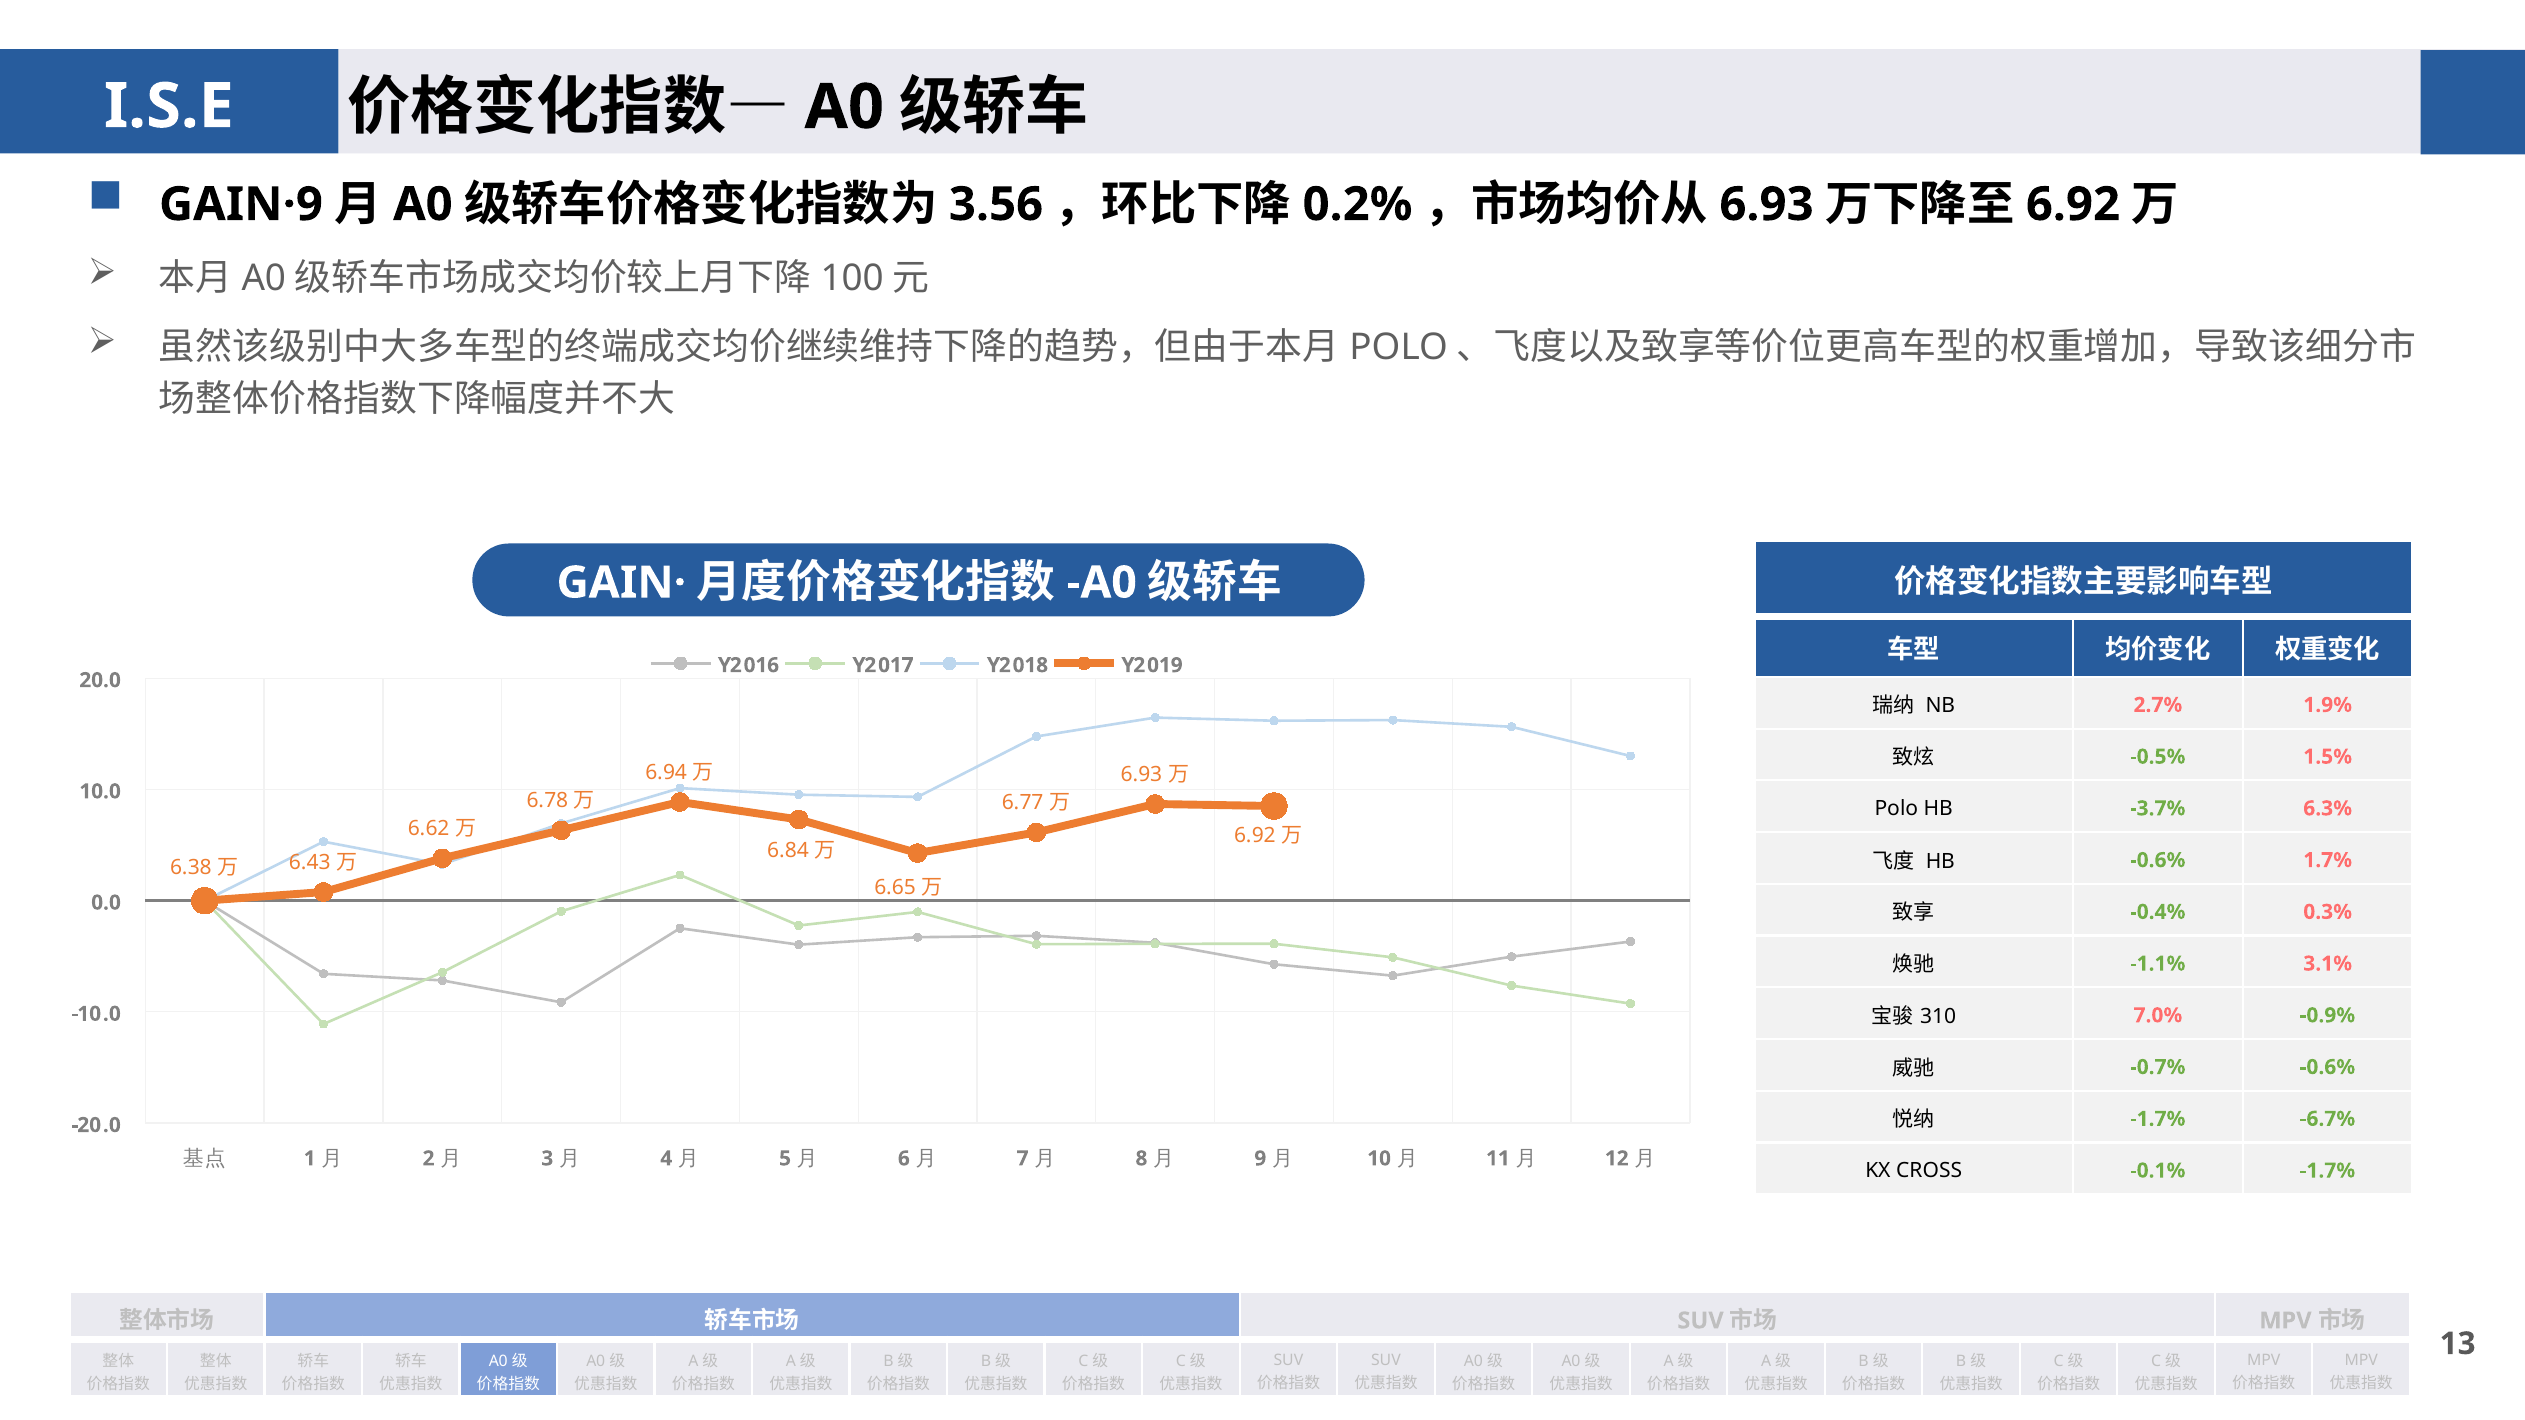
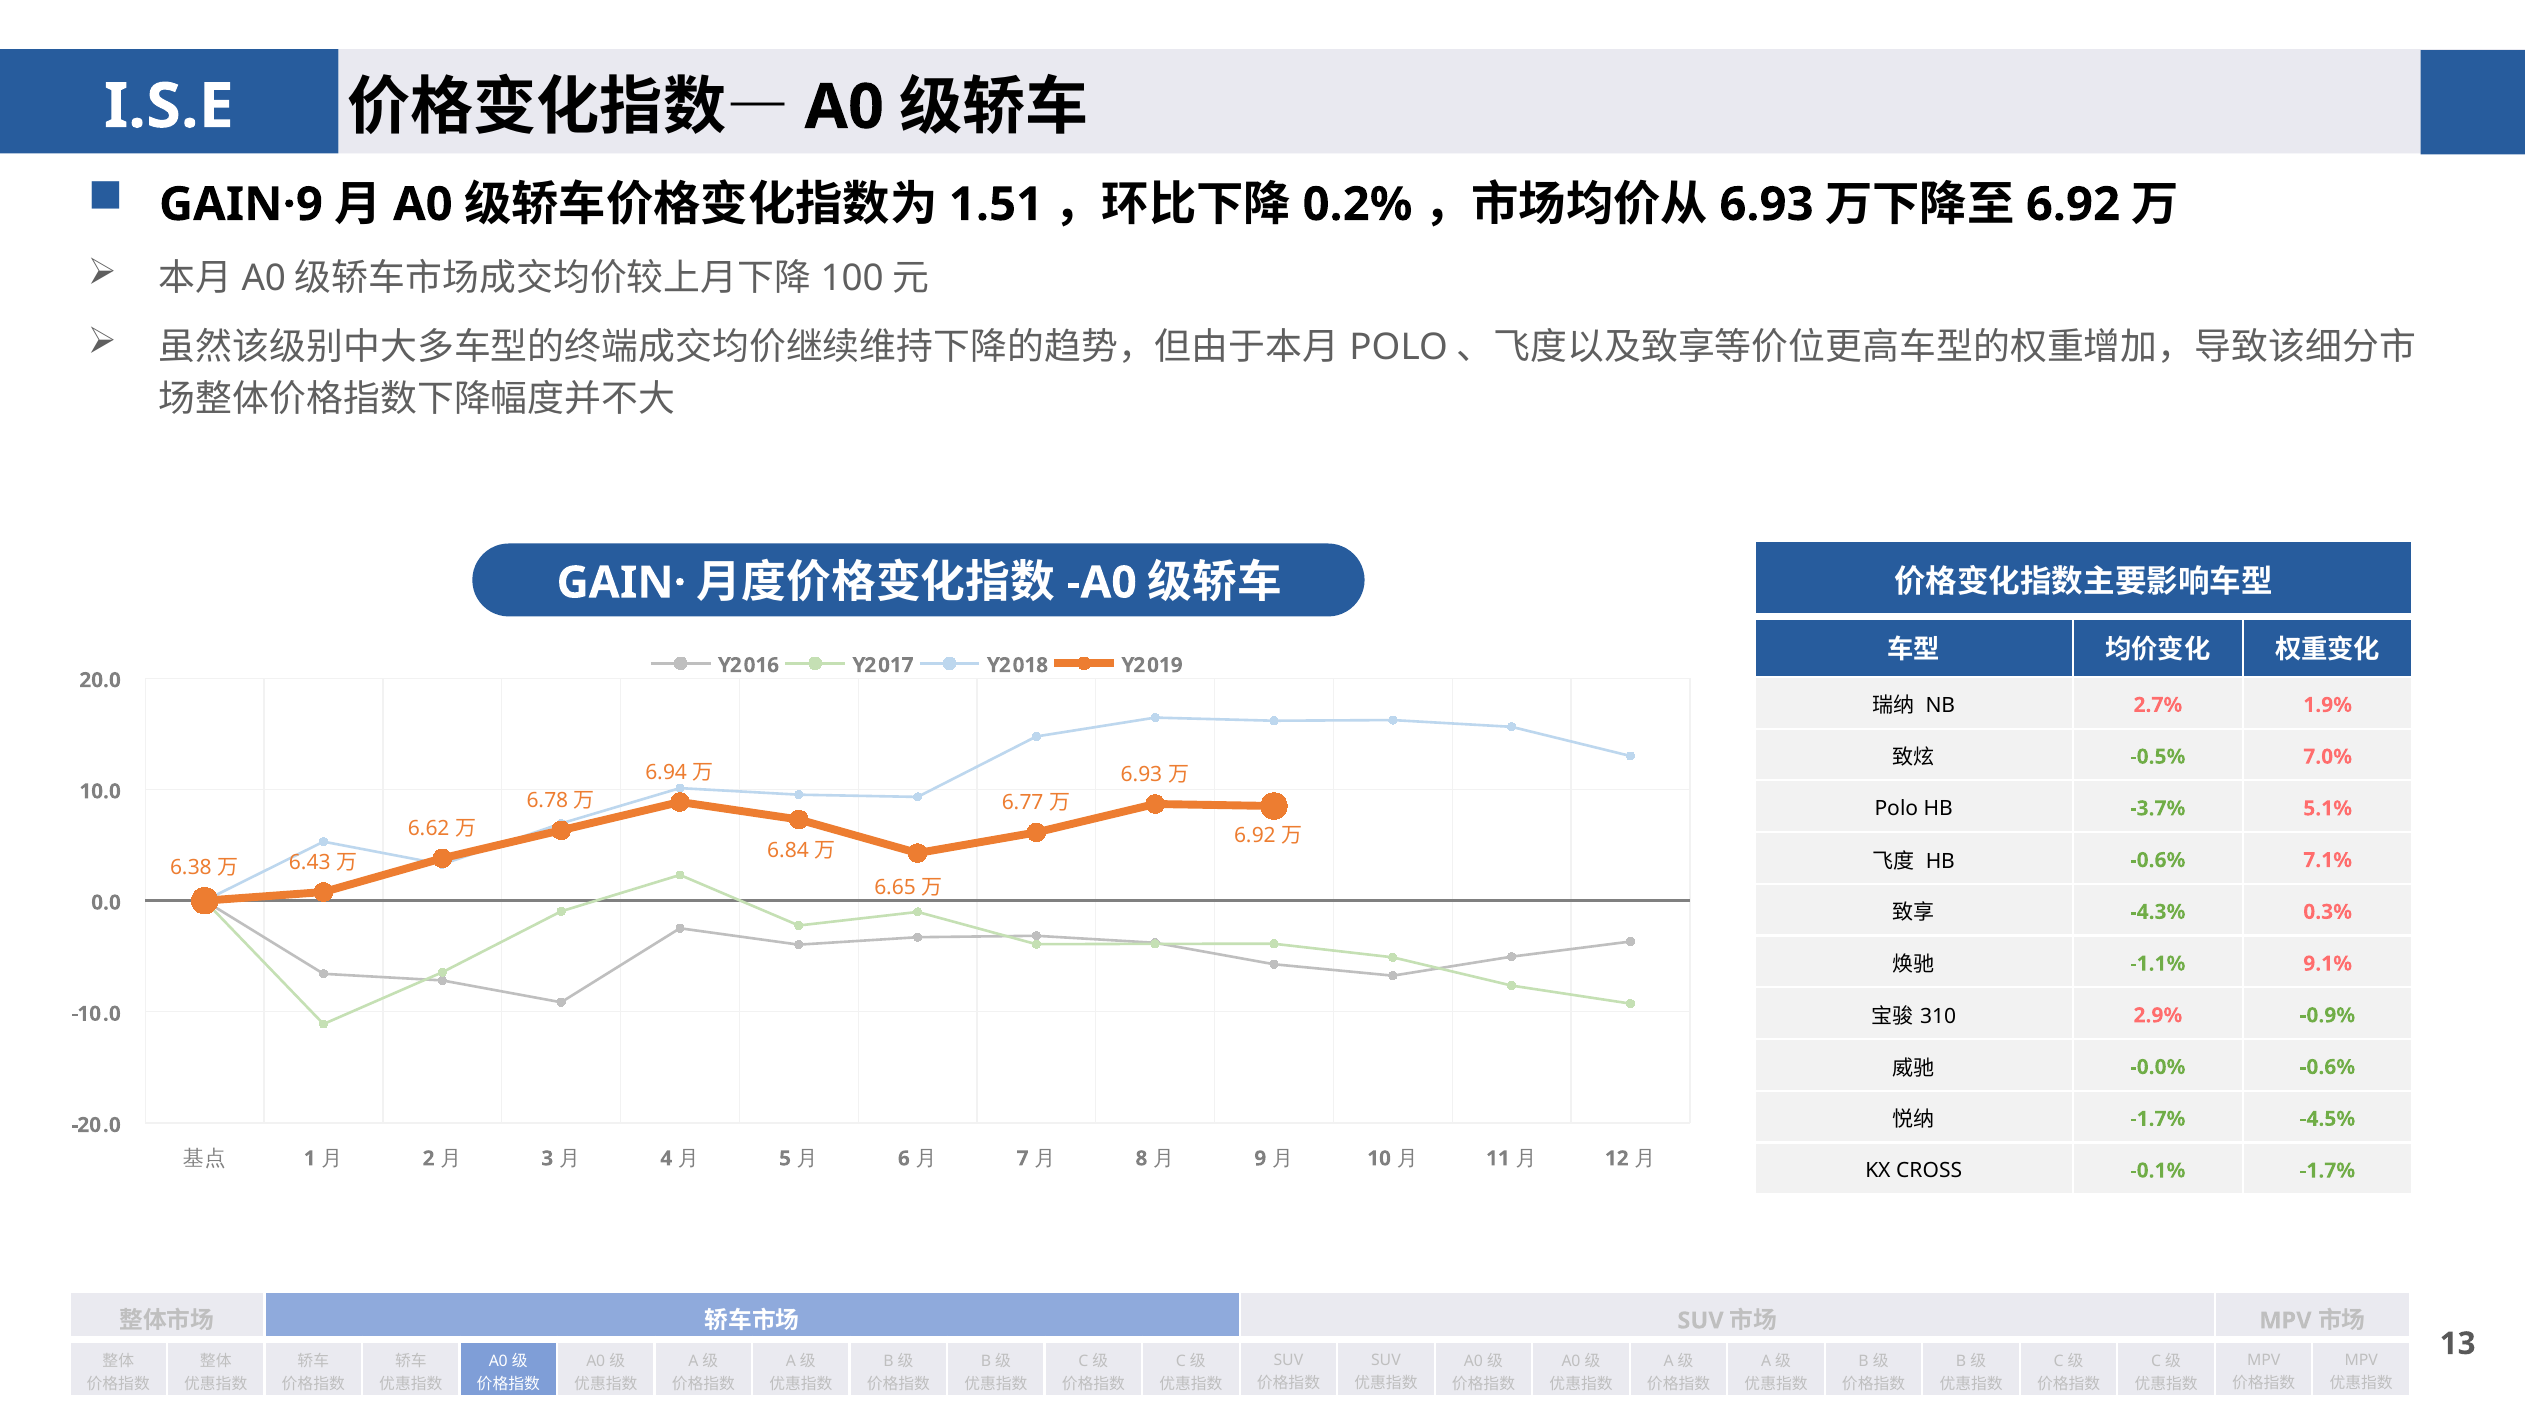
3.56: 3.56 -> 1.51
1.5%: 1.5% -> 7.0%
6.3%: 6.3% -> 5.1%
1.7%: 1.7% -> 7.1%
-0.4%: -0.4% -> -4.3%
3.1%: 3.1% -> 9.1%
7.0%: 7.0% -> 2.9%
-0.7%: -0.7% -> -0.0%
-6.7%: -6.7% -> -4.5%
